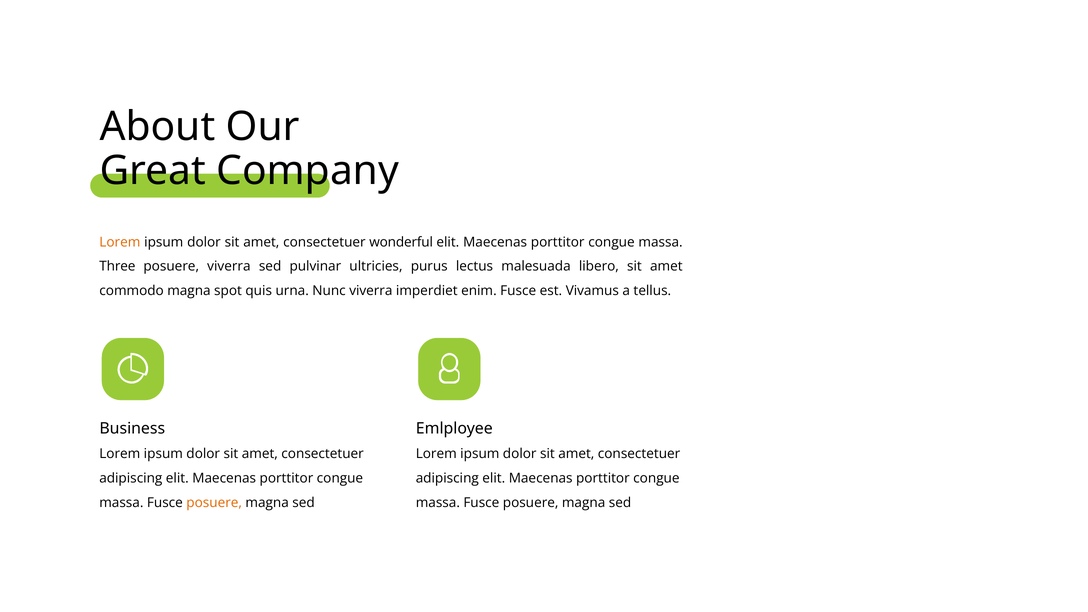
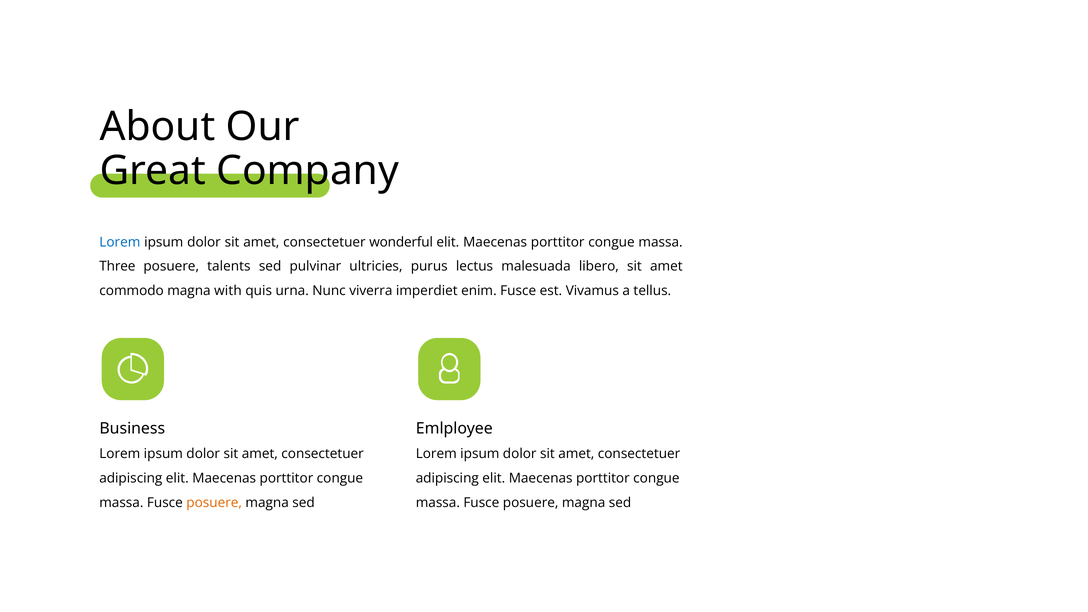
Lorem at (120, 242) colour: orange -> blue
posuere viverra: viverra -> talents
spot: spot -> with
